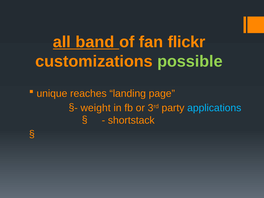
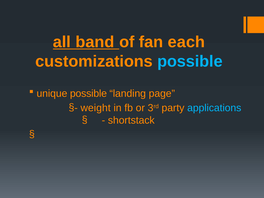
flickr: flickr -> each
possible at (190, 61) colour: light green -> light blue
unique reaches: reaches -> possible
